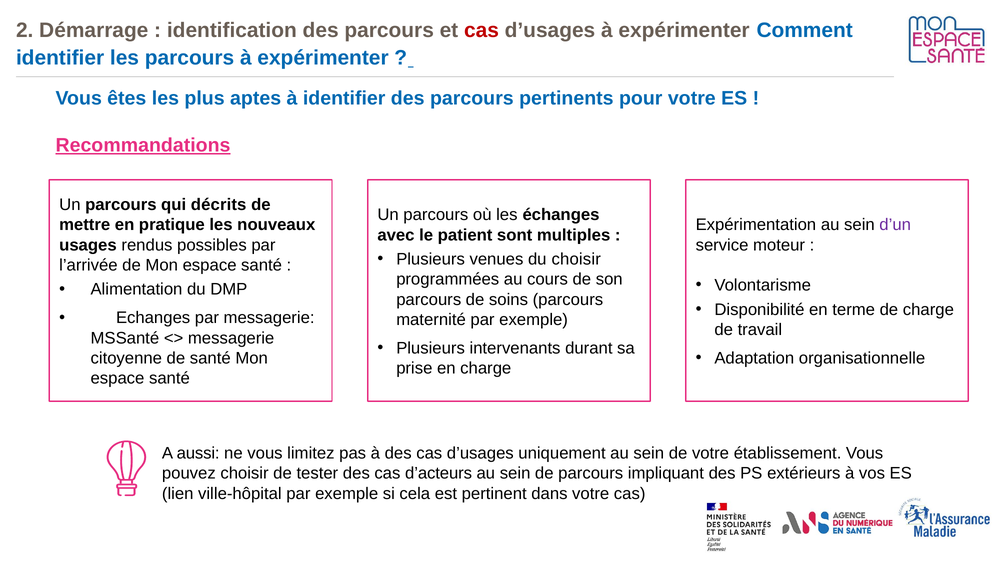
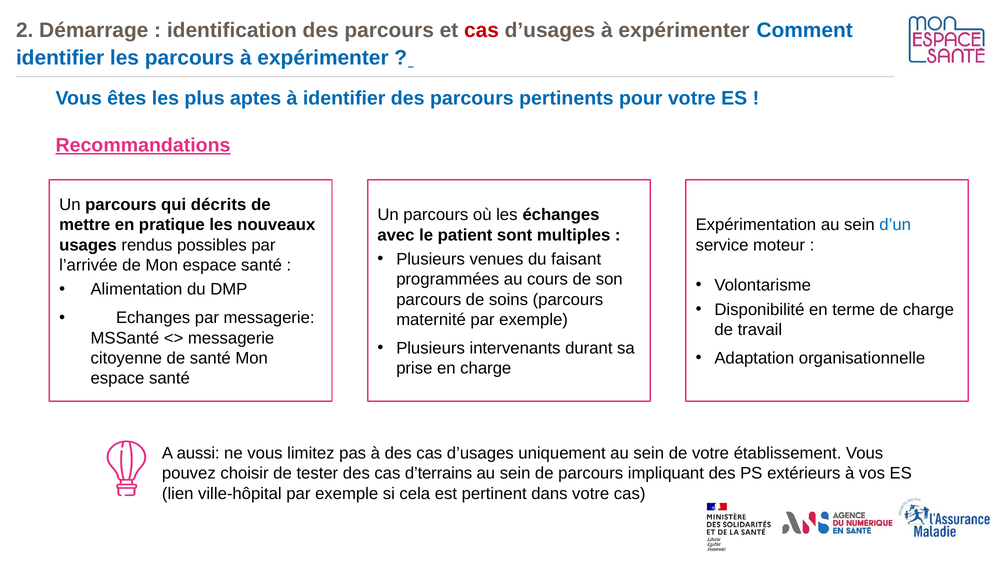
d’un colour: purple -> blue
du choisir: choisir -> faisant
d’acteurs: d’acteurs -> d’terrains
